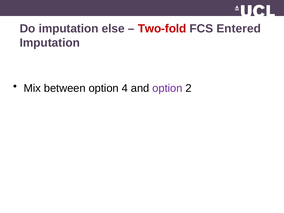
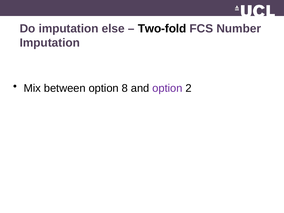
Two-fold colour: red -> black
Entered: Entered -> Number
4: 4 -> 8
